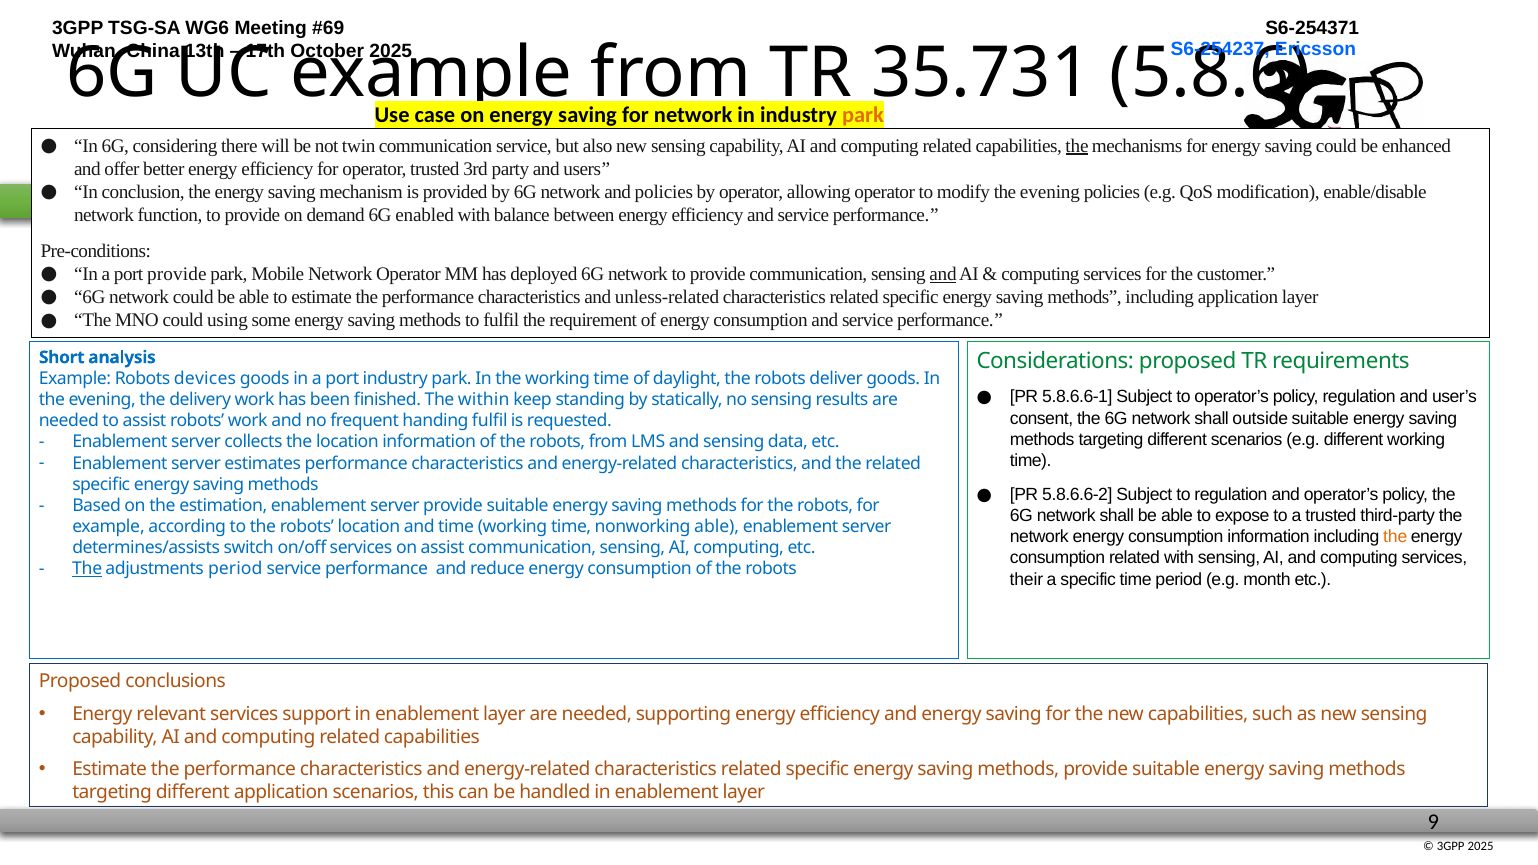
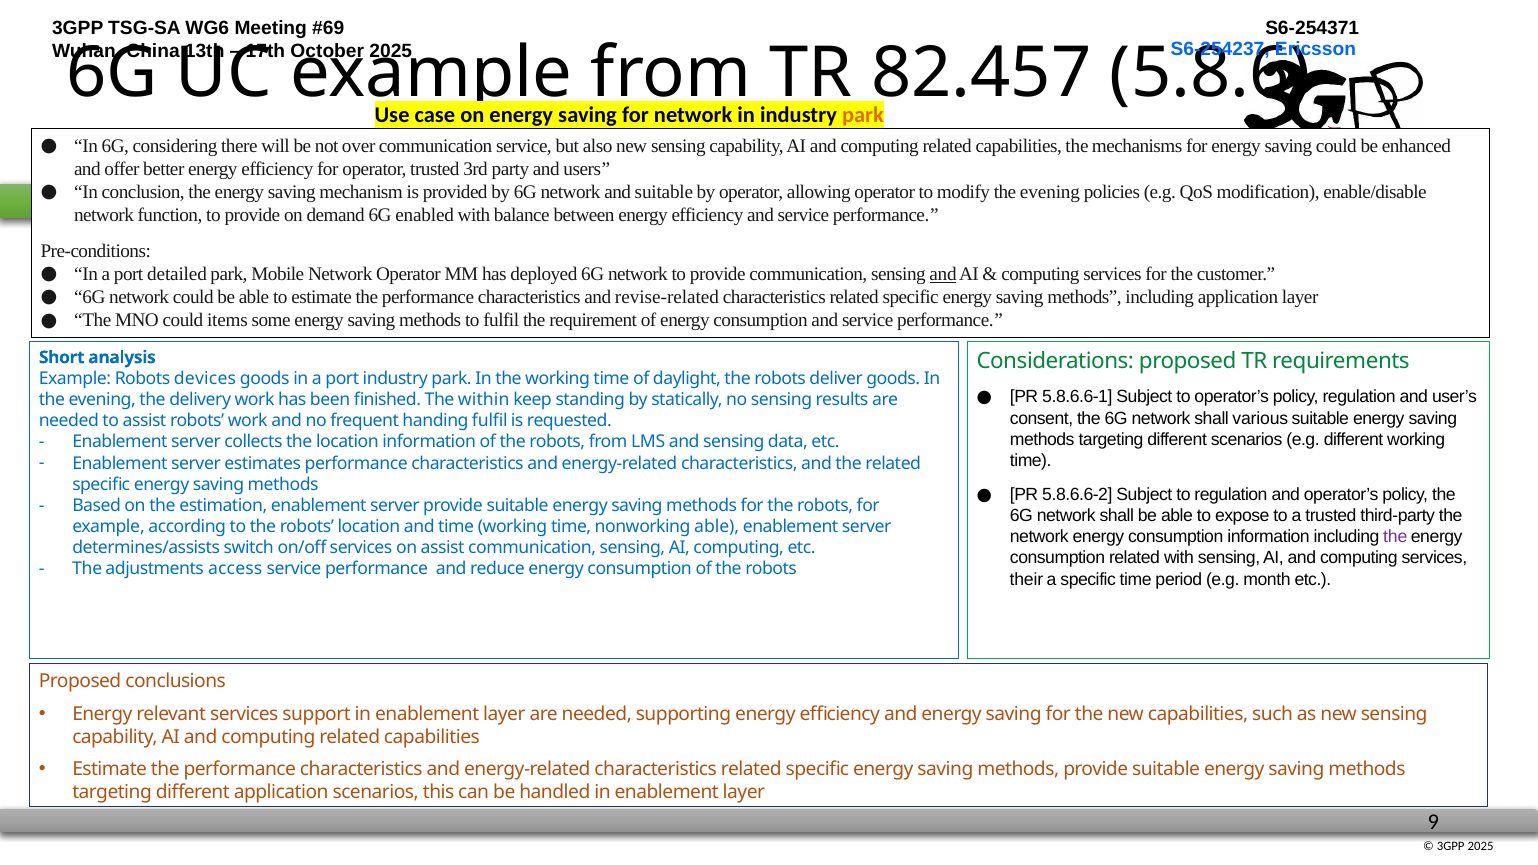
35.731: 35.731 -> 82.457
twin: twin -> over
the at (1077, 146) underline: present -> none
and policies: policies -> suitable
port provide: provide -> detailed
unless-related: unless-related -> revise-related
using: using -> items
outside: outside -> various
the at (1395, 537) colour: orange -> purple
The at (87, 569) underline: present -> none
adjustments period: period -> access
